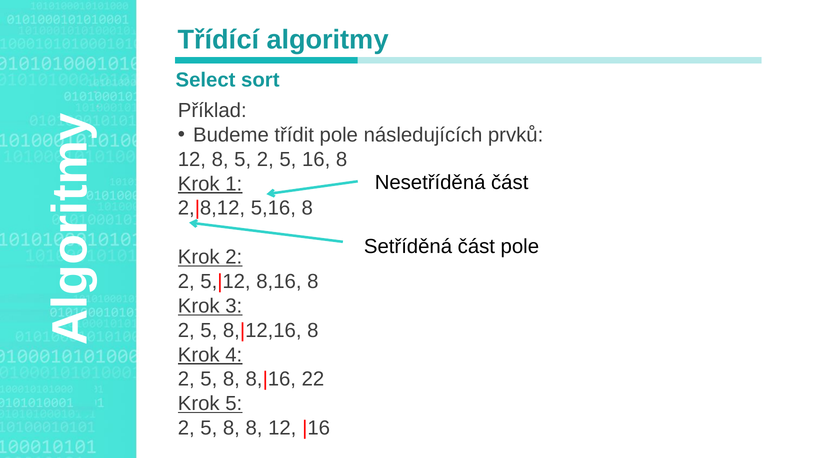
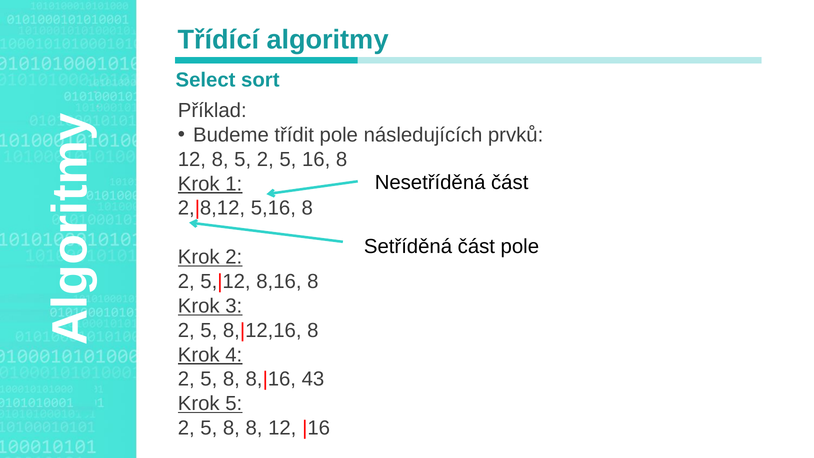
22: 22 -> 43
